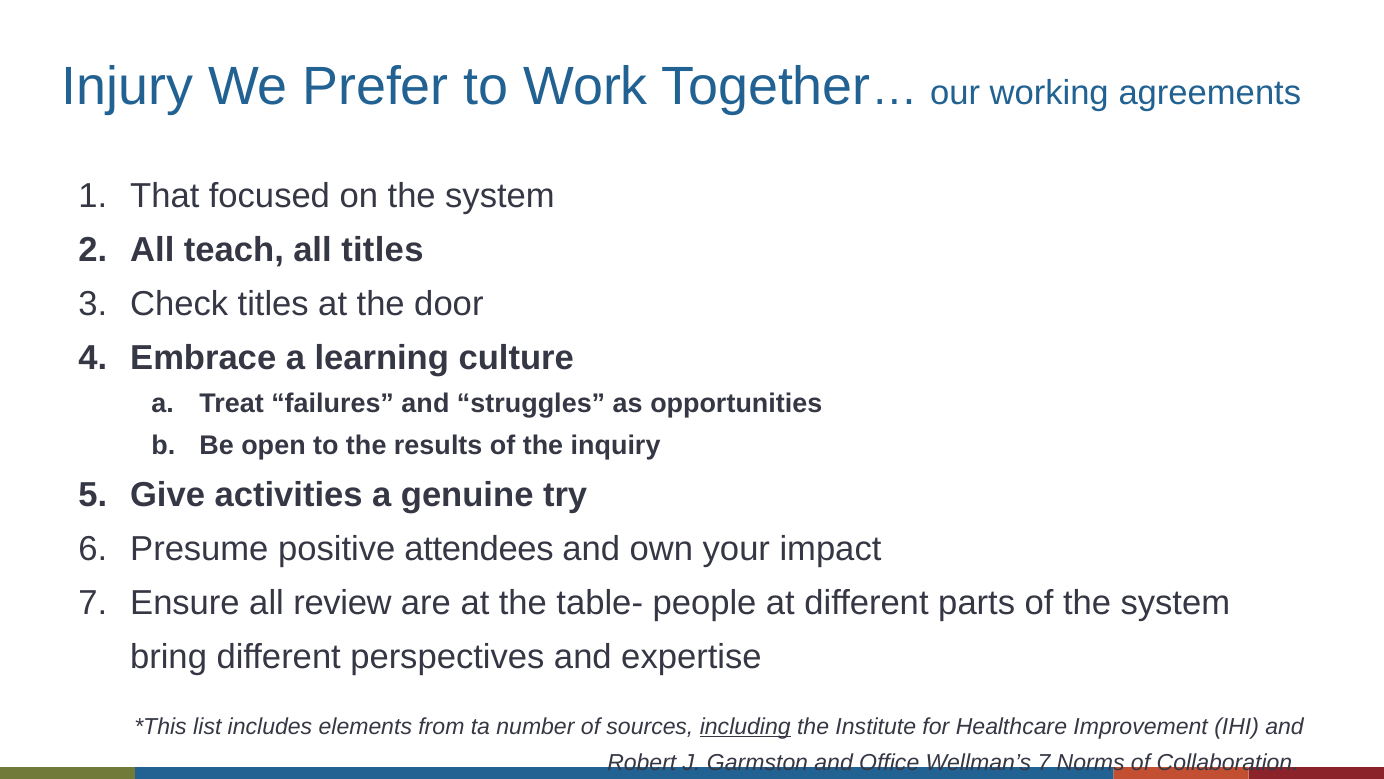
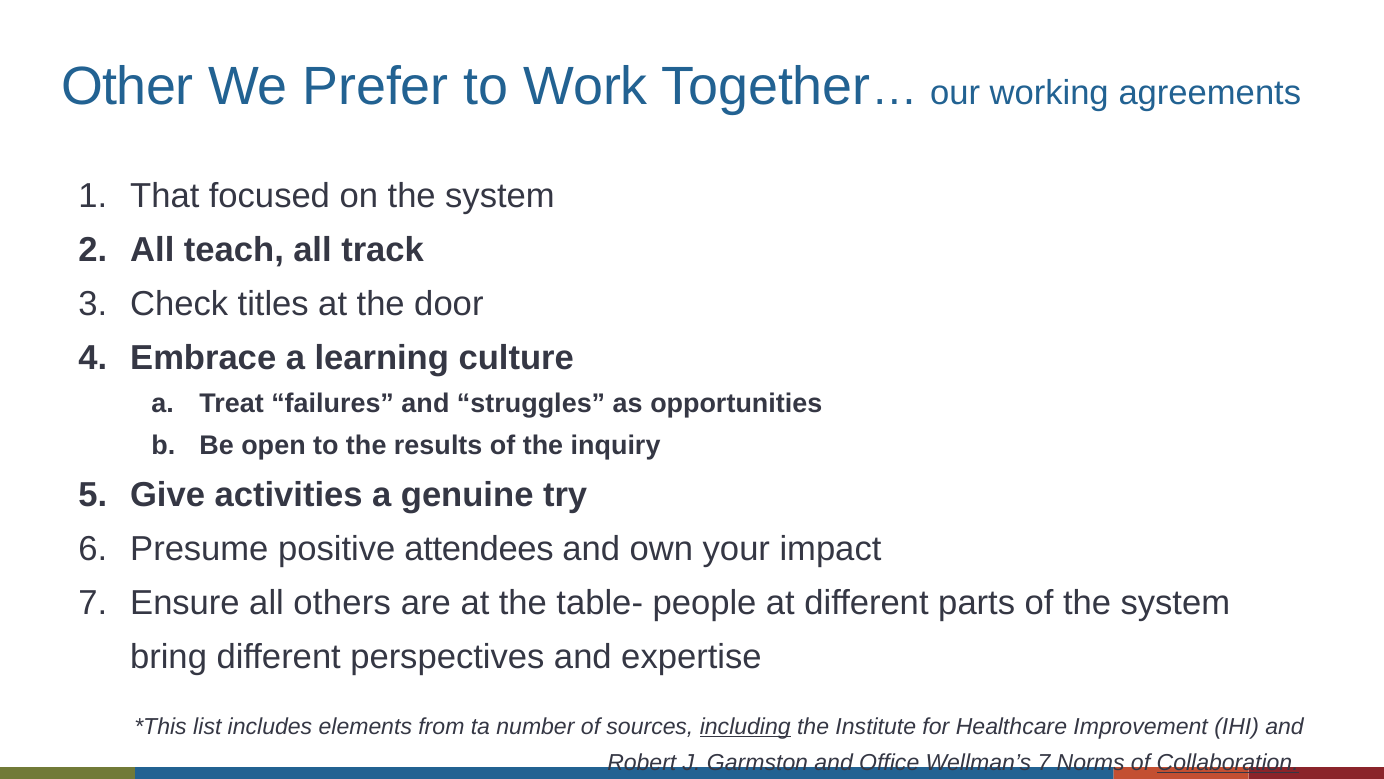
Injury: Injury -> Other
all titles: titles -> track
review: review -> others
Collaboration underline: none -> present
